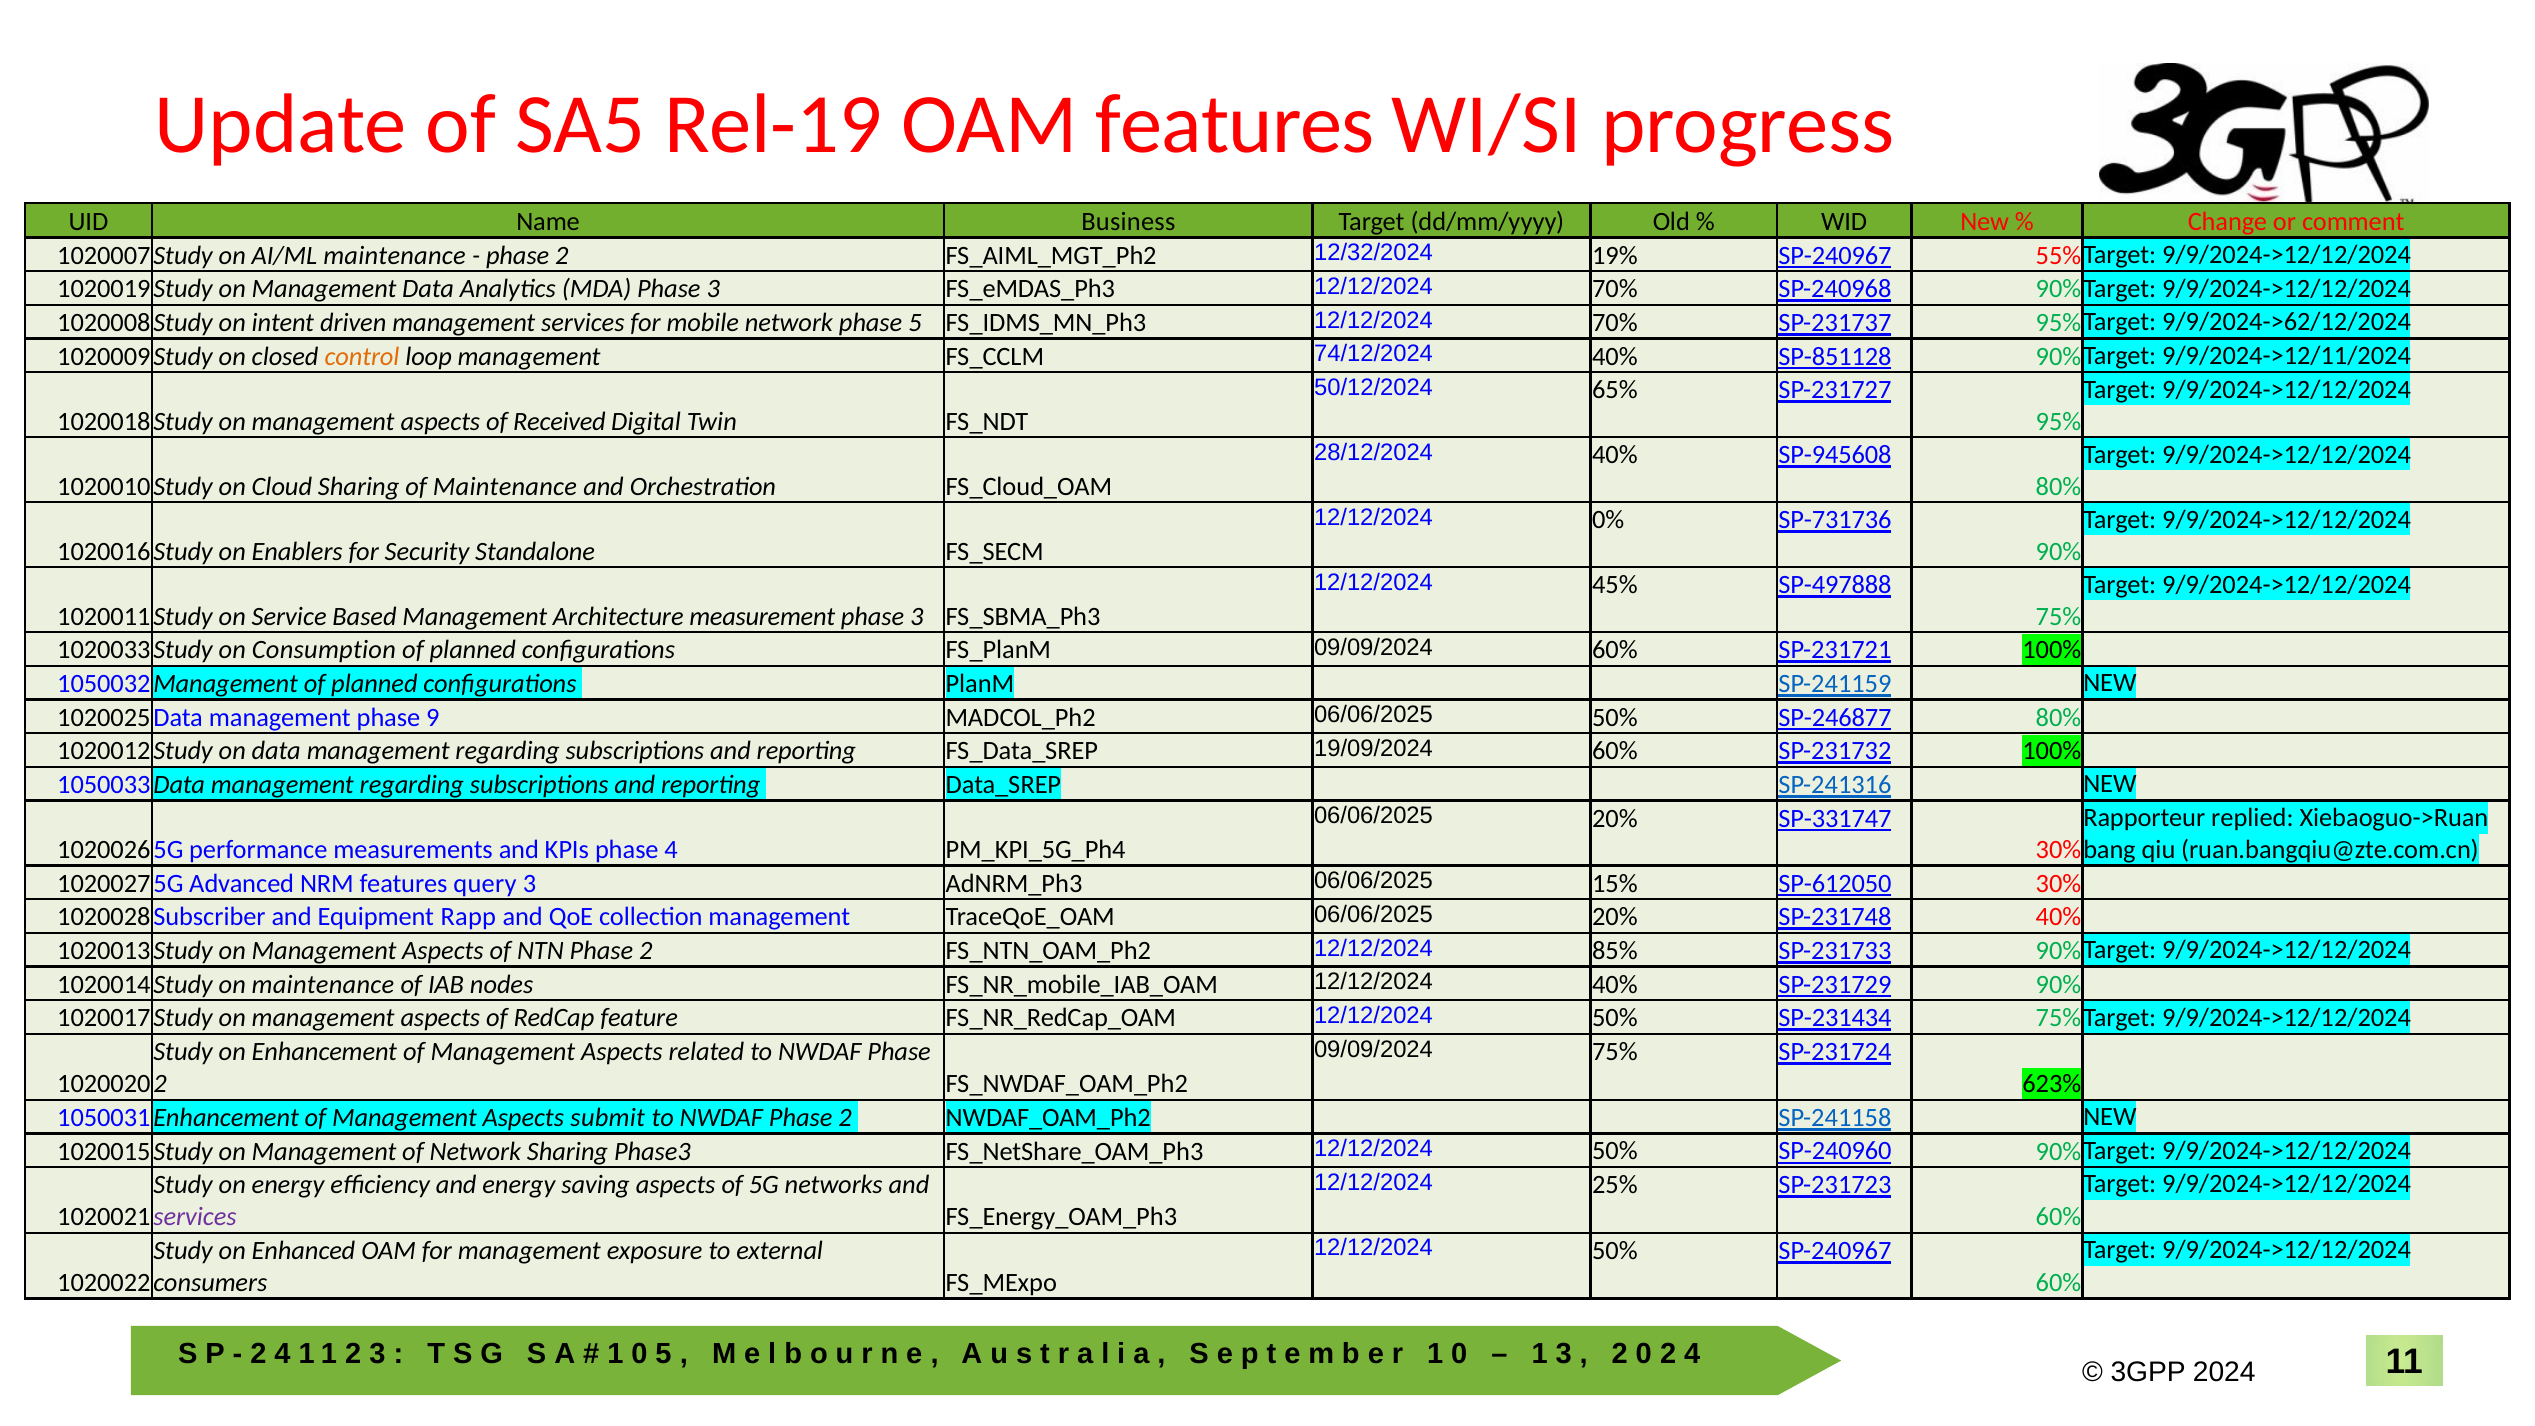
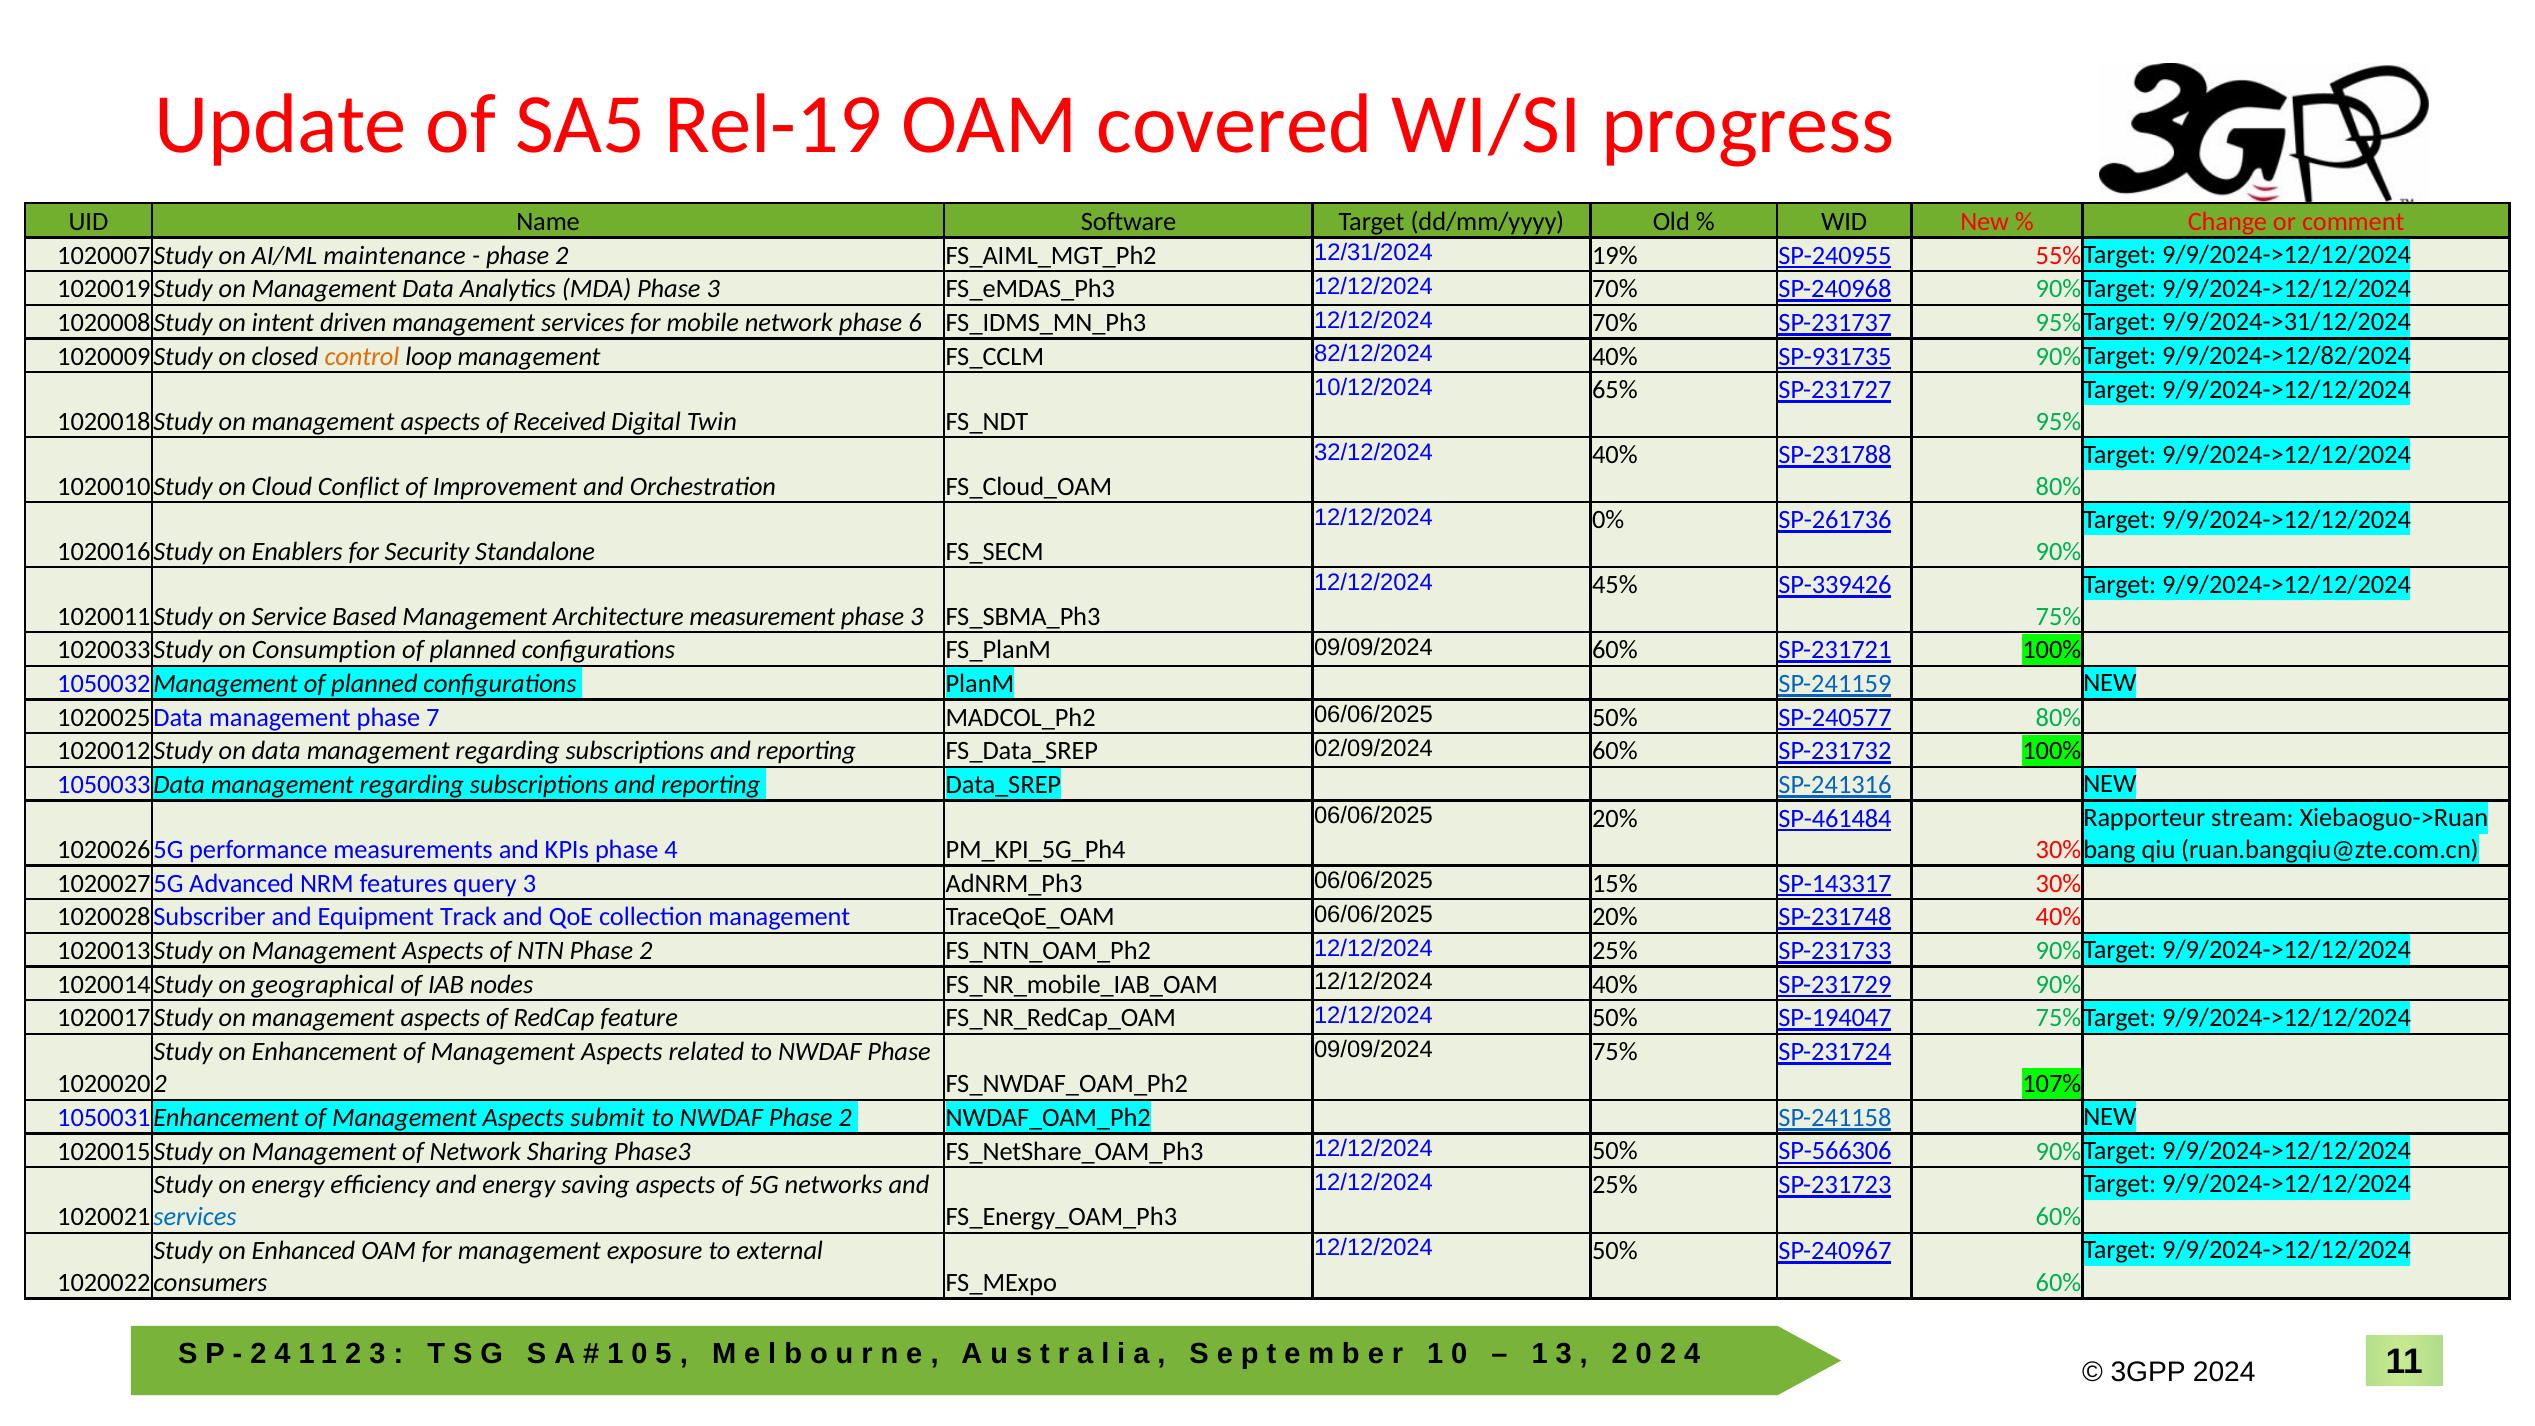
OAM features: features -> covered
Business: Business -> Software
12/32/2024: 12/32/2024 -> 12/31/2024
19% SP-240967: SP-240967 -> SP-240955
phase 5: 5 -> 6
9/9/2024->62/12/2024: 9/9/2024->62/12/2024 -> 9/9/2024->31/12/2024
74/12/2024: 74/12/2024 -> 82/12/2024
SP-851128: SP-851128 -> SP-931735
9/9/2024->12/11/2024: 9/9/2024->12/11/2024 -> 9/9/2024->12/82/2024
50/12/2024: 50/12/2024 -> 10/12/2024
28/12/2024: 28/12/2024 -> 32/12/2024
SP-945608: SP-945608 -> SP-231788
Cloud Sharing: Sharing -> Conflict
of Maintenance: Maintenance -> Improvement
SP-731736: SP-731736 -> SP-261736
SP-497888: SP-497888 -> SP-339426
9: 9 -> 7
SP-246877: SP-246877 -> SP-240577
19/09/2024: 19/09/2024 -> 02/09/2024
SP-331747: SP-331747 -> SP-461484
replied: replied -> stream
SP-612050: SP-612050 -> SP-143317
Rapp: Rapp -> Track
85% at (1615, 951): 85% -> 25%
on maintenance: maintenance -> geographical
SP-231434: SP-231434 -> SP-194047
623%: 623% -> 107%
SP-240960: SP-240960 -> SP-566306
services at (195, 1217) colour: purple -> blue
